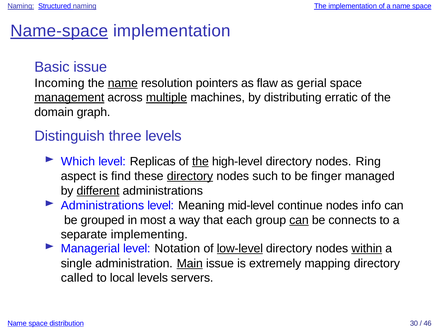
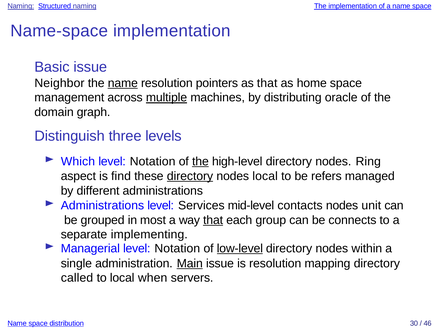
Name-space underline: present -> none
Incoming: Incoming -> Neighbor
as flaw: flaw -> that
gerial: gerial -> home
management underline: present -> none
erratic: erratic -> oracle
Replicas at (153, 162): Replicas -> Notation
nodes such: such -> local
finger: finger -> refers
different underline: present -> none
Meaning: Meaning -> Services
continue: continue -> contacts
info: info -> unit
that at (213, 220) underline: none -> present
can at (299, 220) underline: present -> none
within underline: present -> none
is extremely: extremely -> resolution
local levels: levels -> when
